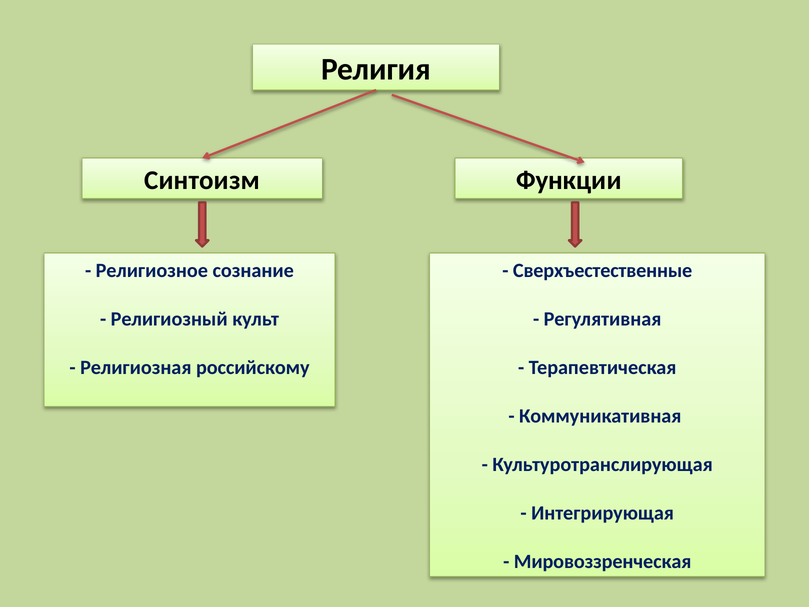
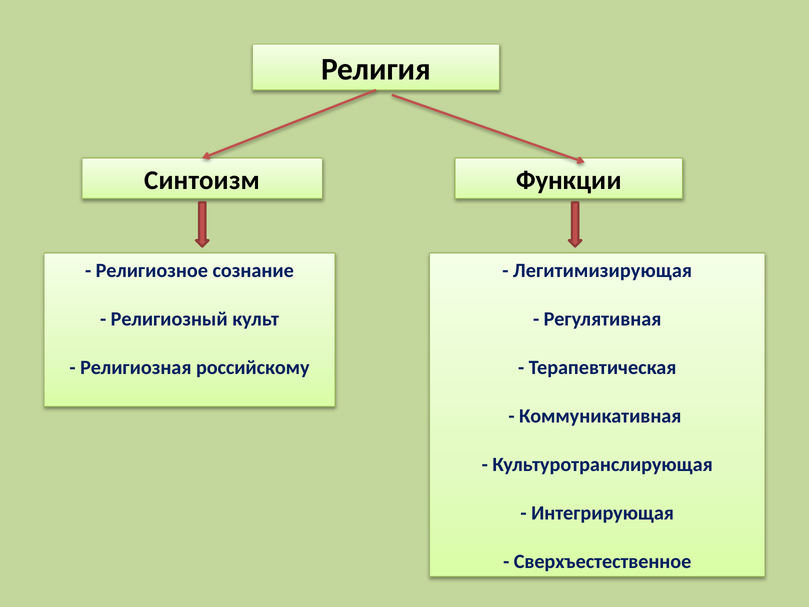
Сверхъестественные: Сверхъестественные -> Легитимизирующая
Мировоззренческая: Мировоззренческая -> Сверхъестественное
